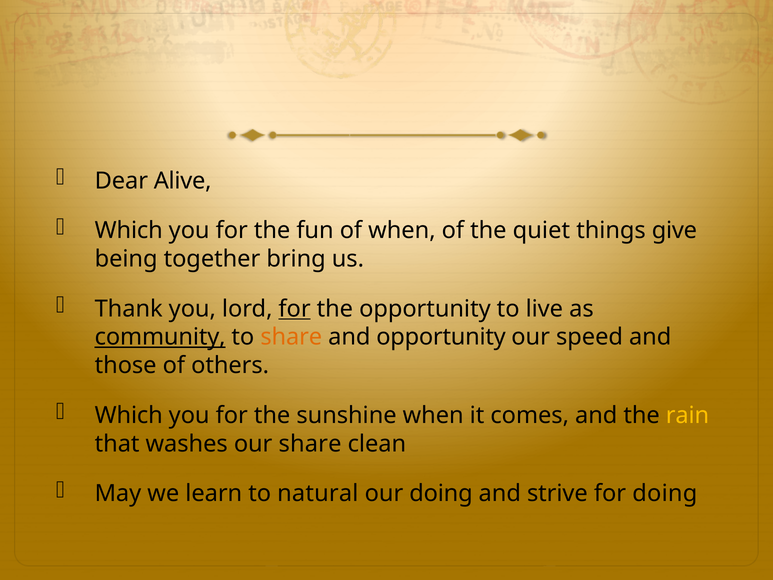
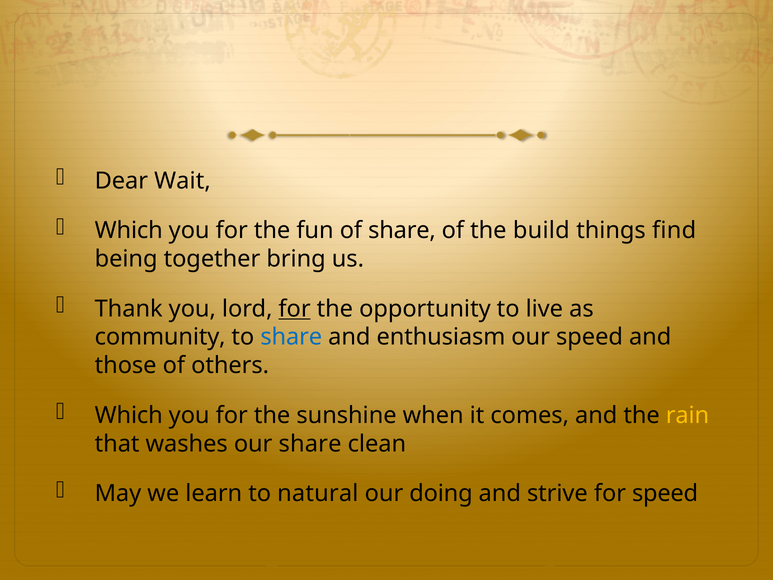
Alive: Alive -> Wait
of when: when -> share
quiet: quiet -> build
give: give -> find
community underline: present -> none
share at (291, 337) colour: orange -> blue
and opportunity: opportunity -> enthusiasm
for doing: doing -> speed
